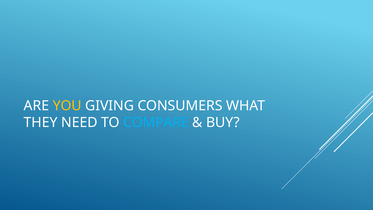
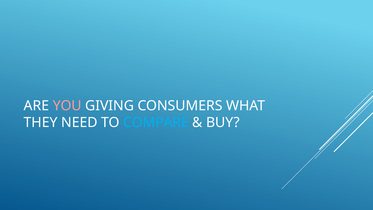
YOU colour: yellow -> pink
